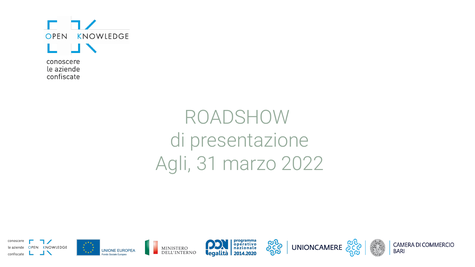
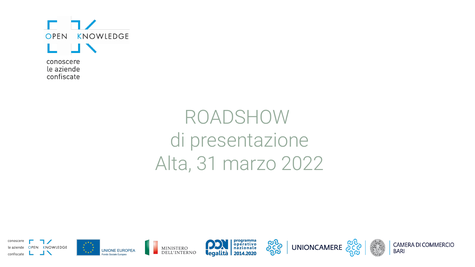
Agli: Agli -> Alta
